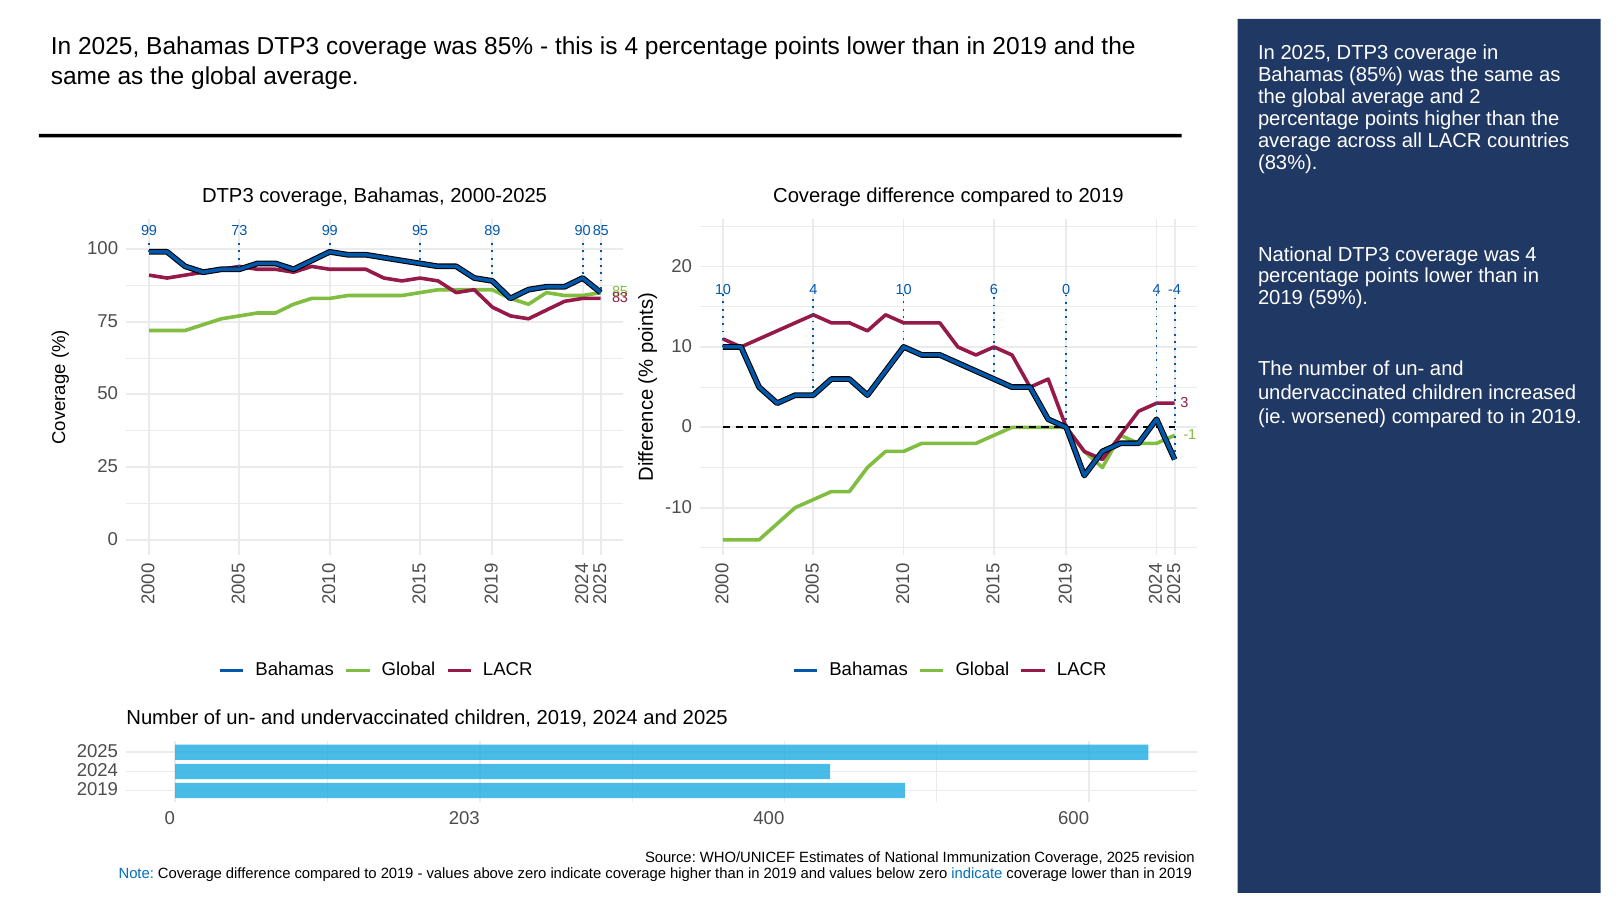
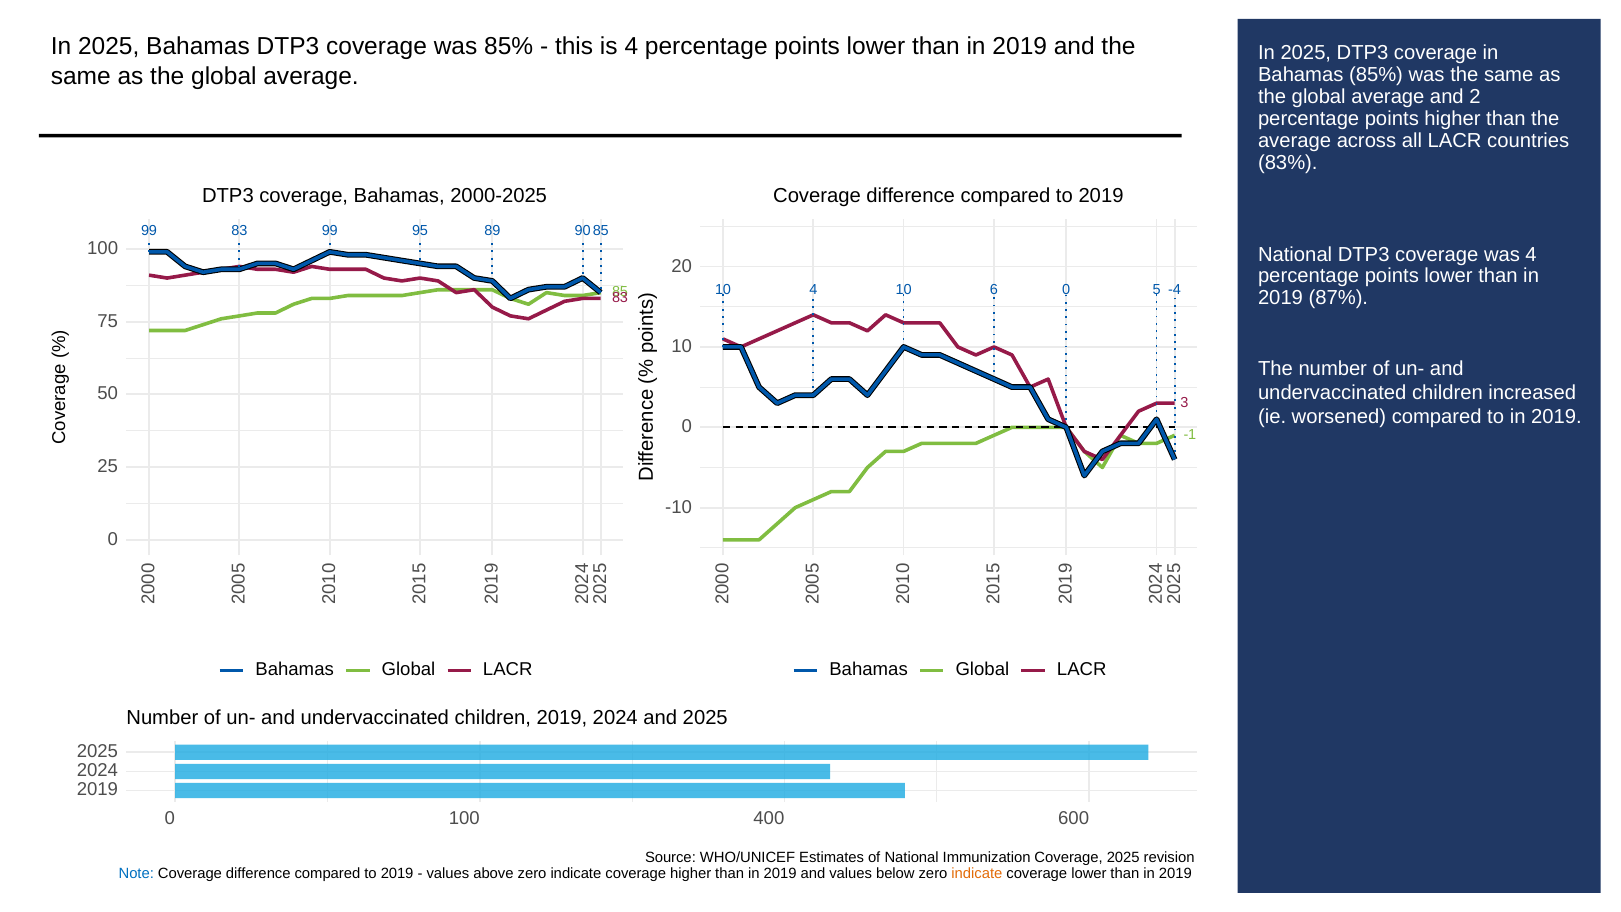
99 73: 73 -> 83
6 0 4: 4 -> 5
59%: 59% -> 87%
0 203: 203 -> 100
indicate at (977, 873) colour: blue -> orange
